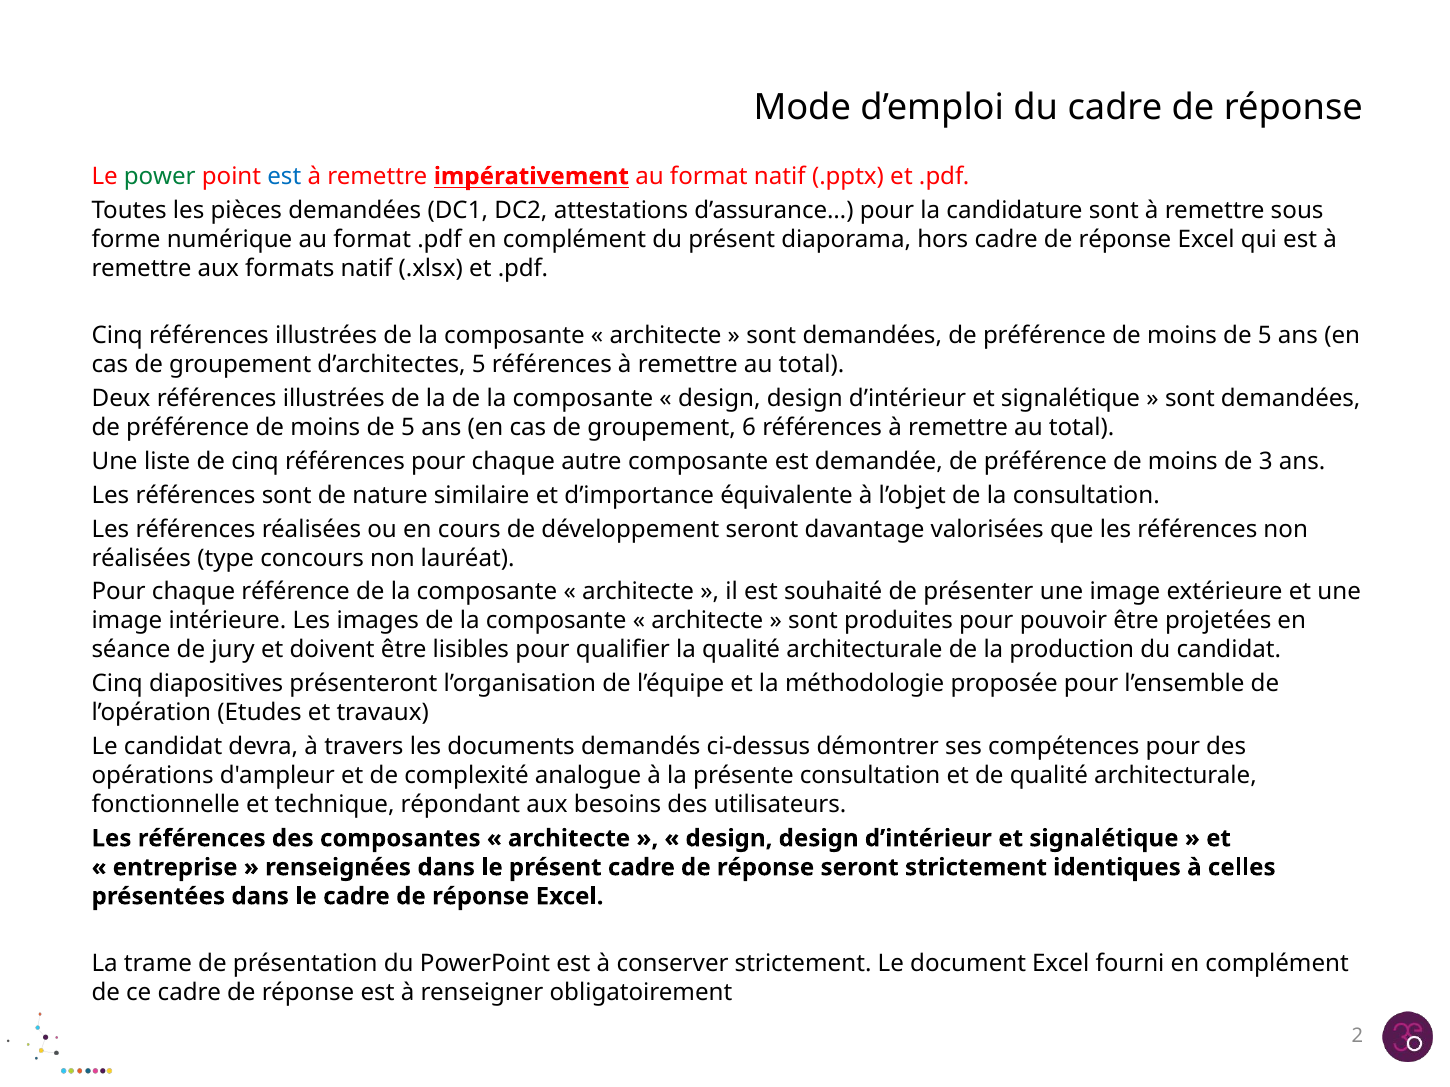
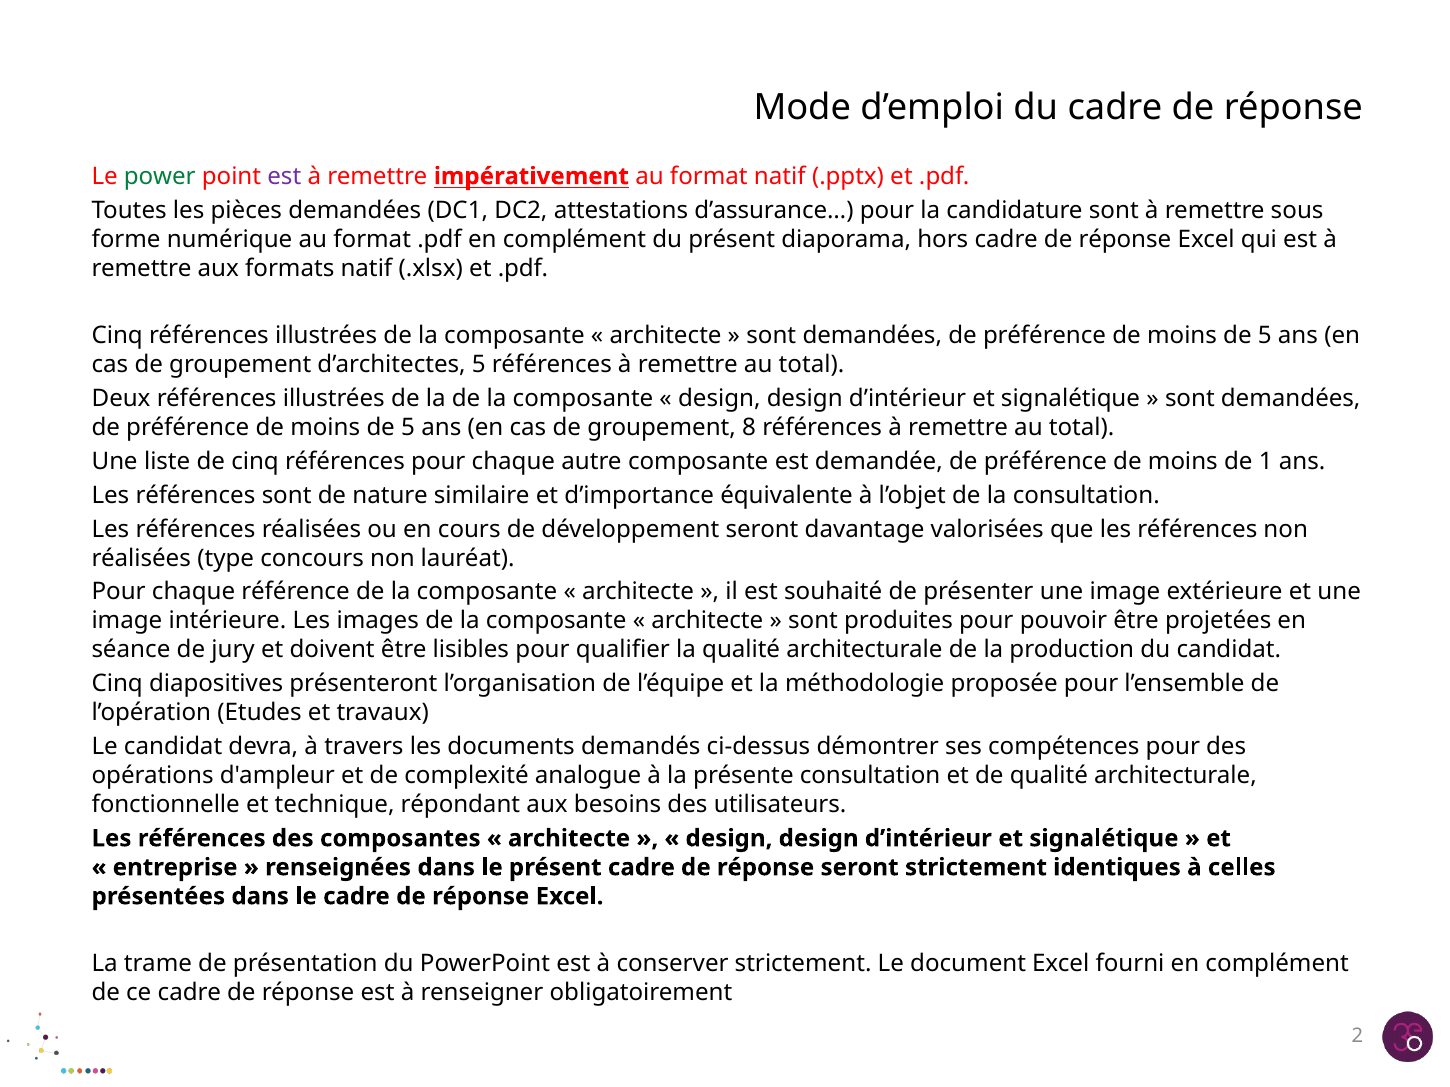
est at (284, 176) colour: blue -> purple
6: 6 -> 8
3: 3 -> 1
